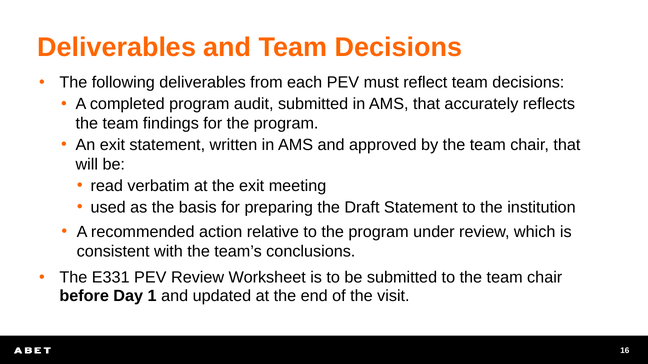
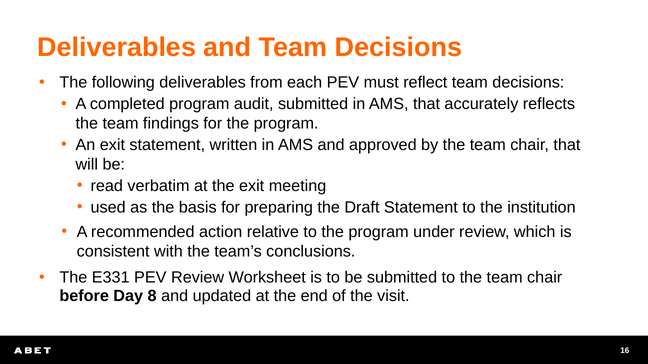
1: 1 -> 8
